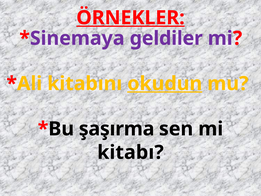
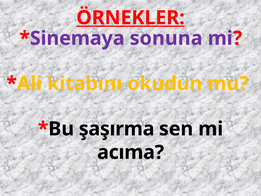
geldiler: geldiler -> sonuna
okudun underline: present -> none
kitabı: kitabı -> acıma
